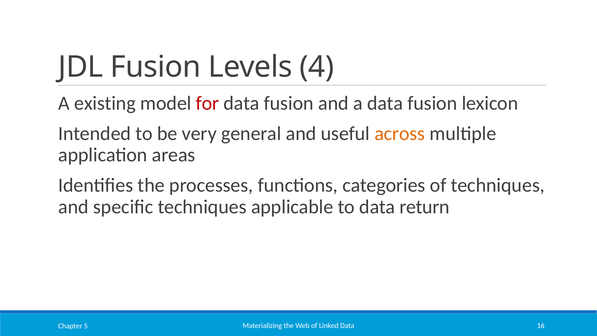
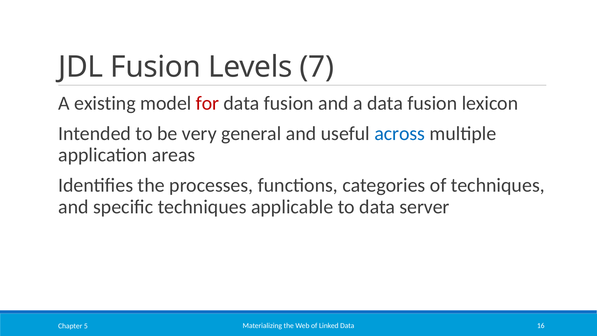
4: 4 -> 7
across colour: orange -> blue
return: return -> server
